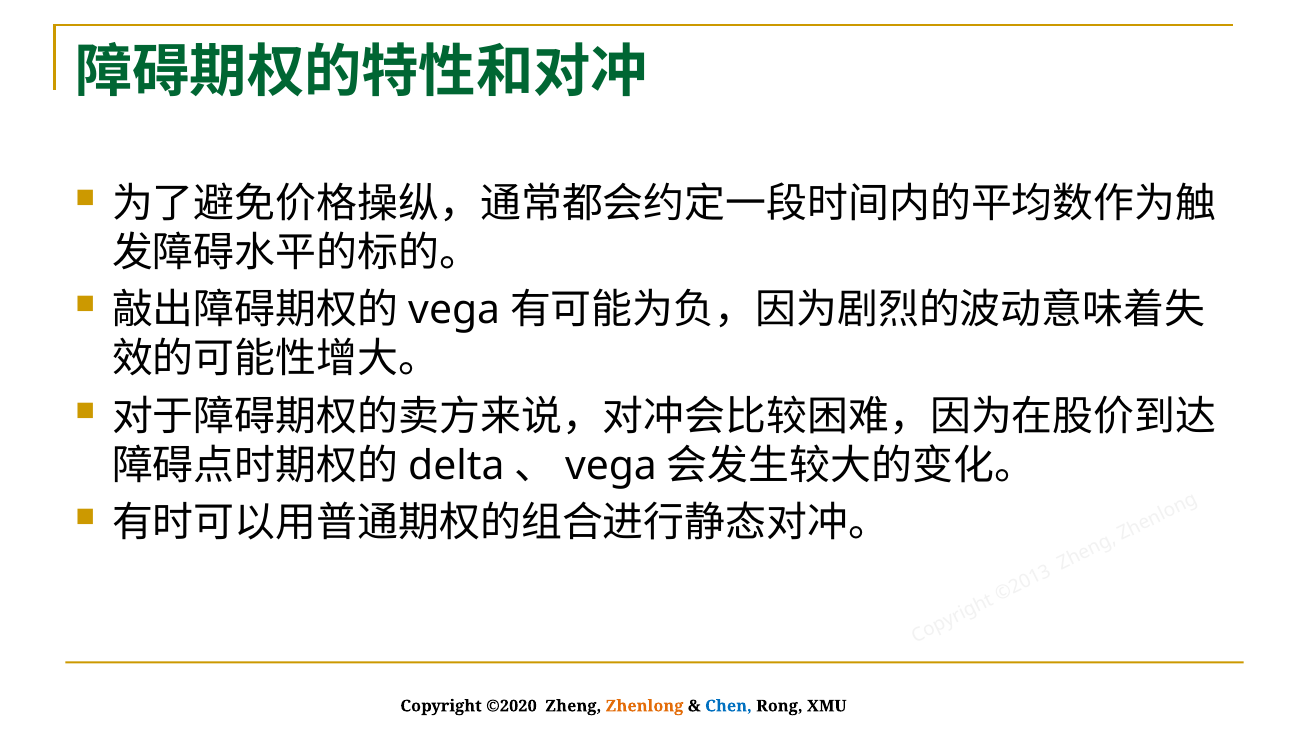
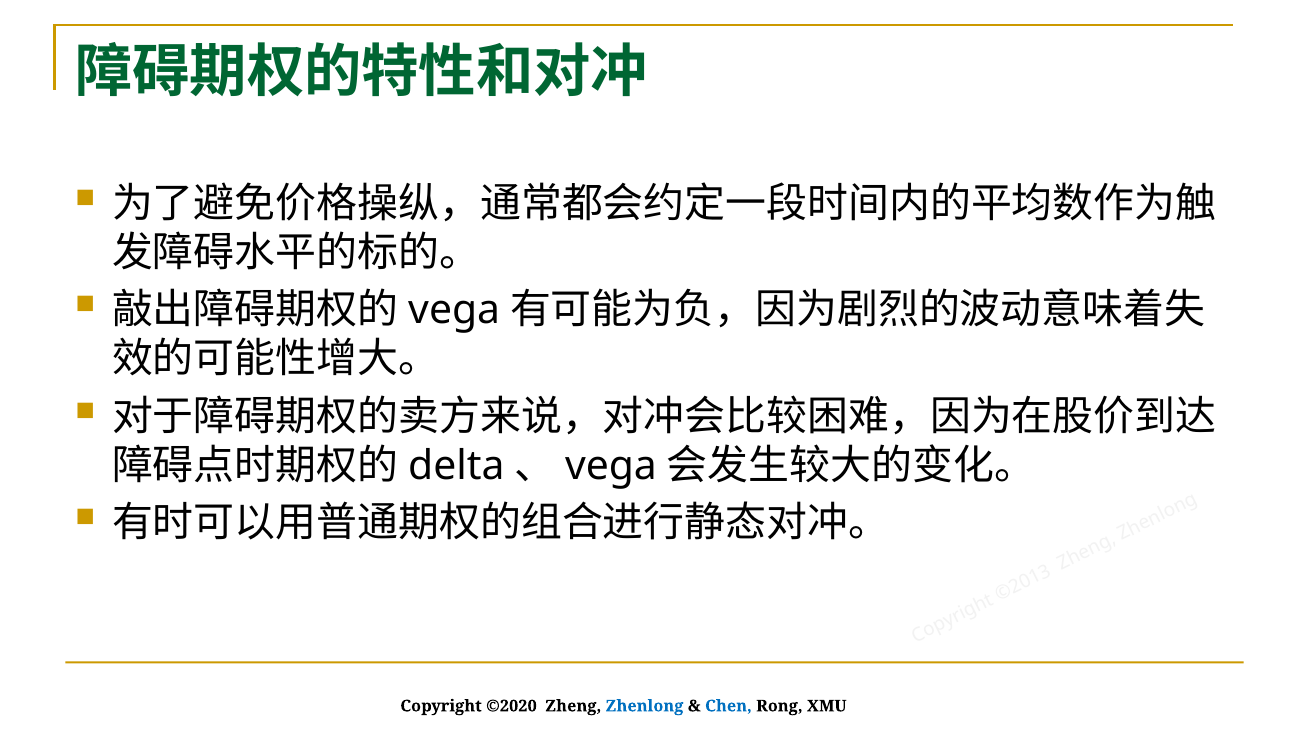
Zhenlong colour: orange -> blue
